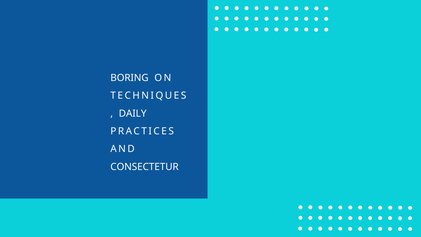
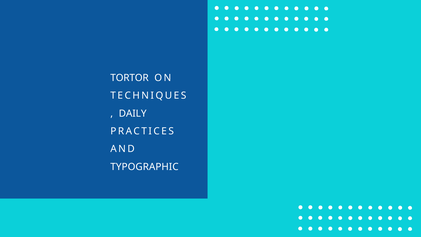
BORING: BORING -> TORTOR
CONSECTETUR: CONSECTETUR -> TYPOGRAPHIC
